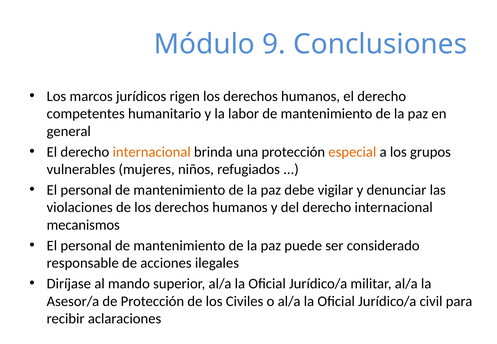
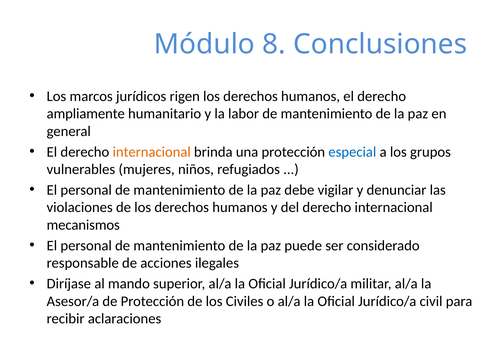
9: 9 -> 8
competentes: competentes -> ampliamente
especial colour: orange -> blue
